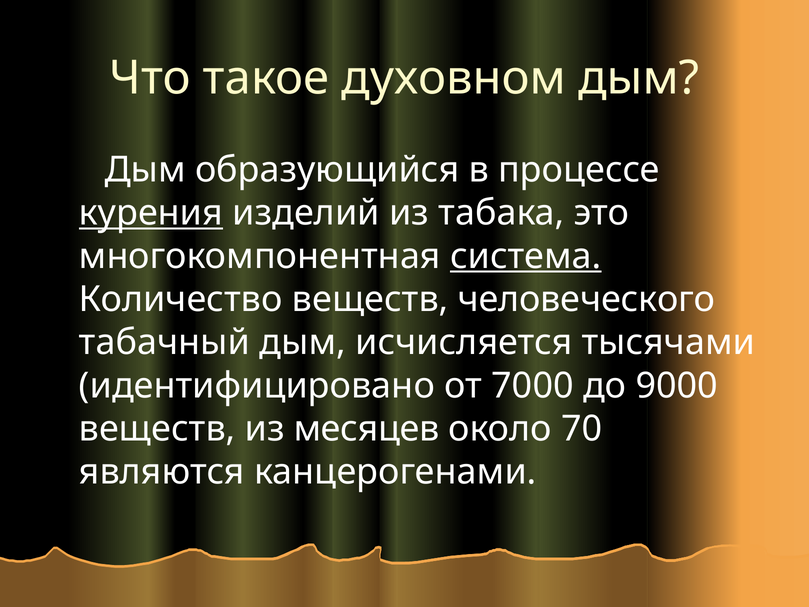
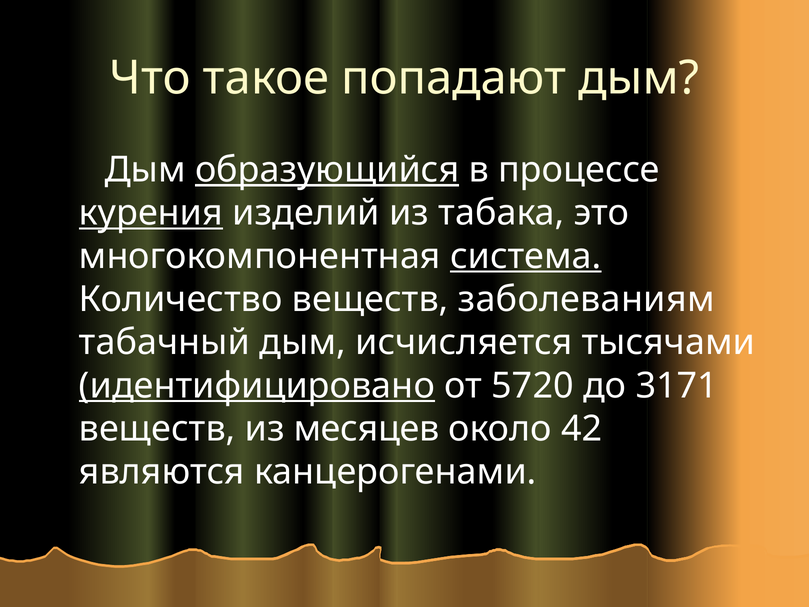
духовном: духовном -> попадают
образующийся underline: none -> present
человеческого: человеческого -> заболеваниям
идентифицировано underline: none -> present
7000: 7000 -> 5720
9000: 9000 -> 3171
70: 70 -> 42
